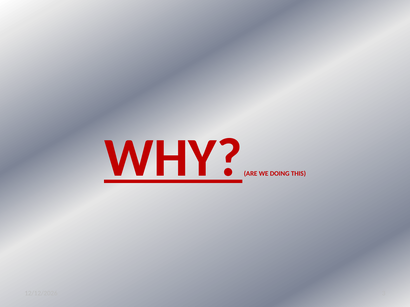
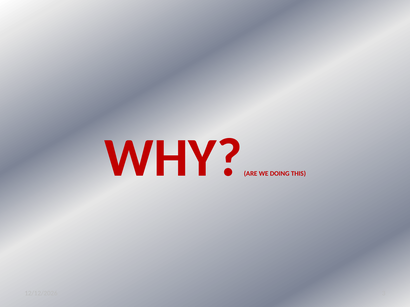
WHY underline: present -> none
